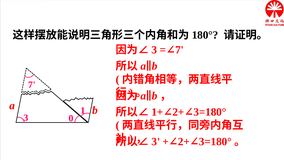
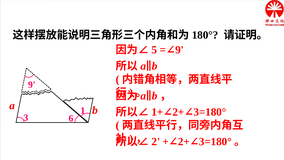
3 at (154, 50): 3 -> 5
7 at (180, 50): 7 -> 9
7 at (32, 85): 7 -> 9
0: 0 -> 6
3 at (156, 141): 3 -> 2
